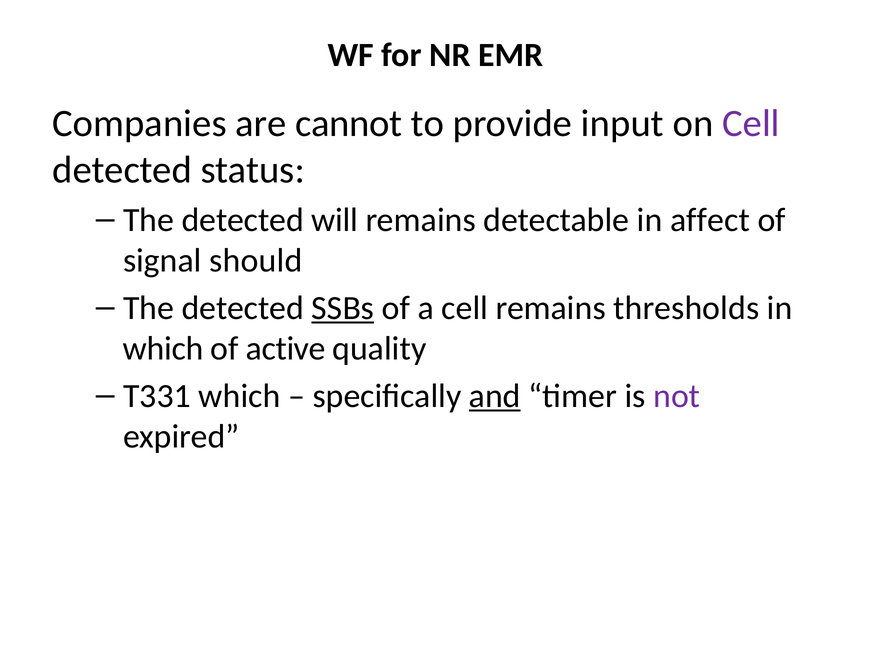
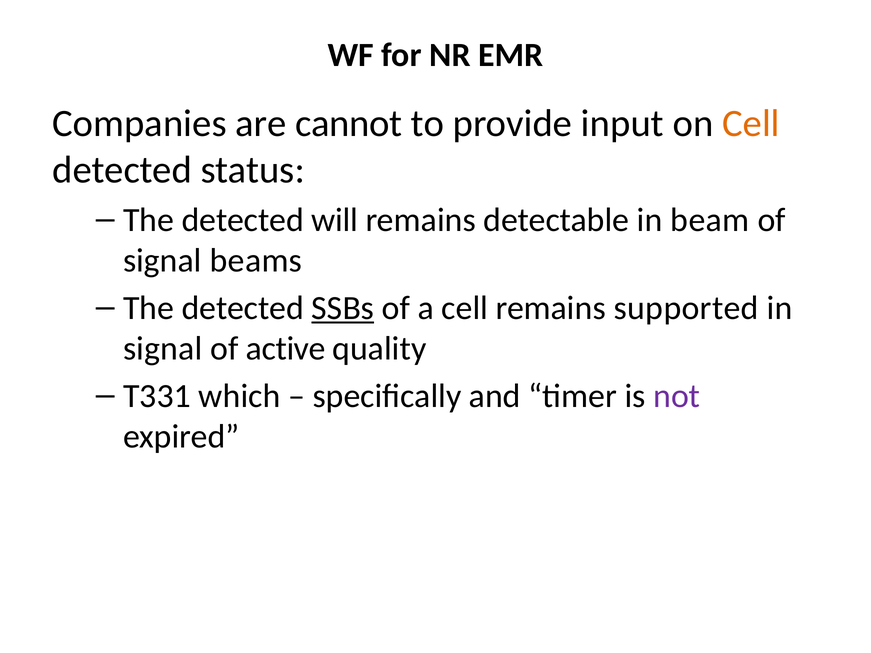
Cell at (751, 124) colour: purple -> orange
affect: affect -> beam
should: should -> beams
thresholds: thresholds -> supported
which at (163, 349): which -> signal
and underline: present -> none
